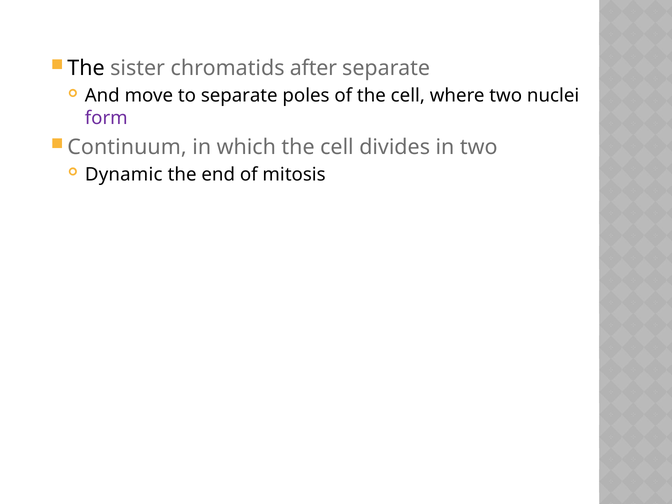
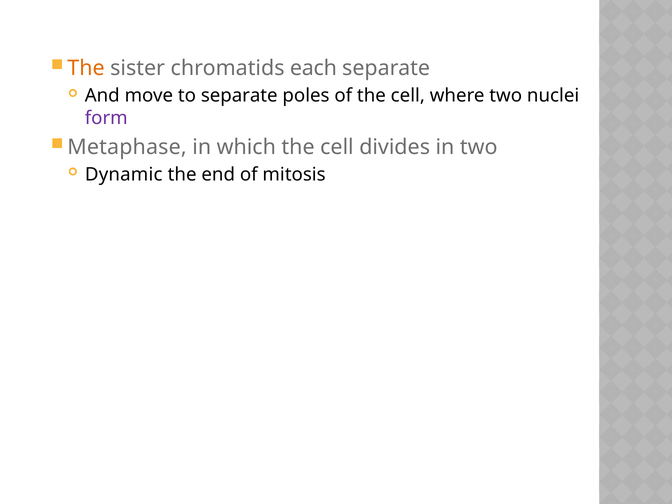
The at (86, 68) colour: black -> orange
after: after -> each
Continuum: Continuum -> Metaphase
